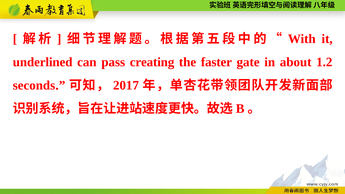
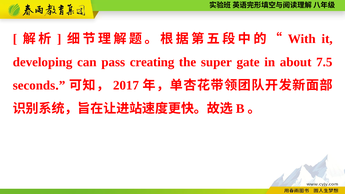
underlined: underlined -> developing
faster: faster -> super
1.2: 1.2 -> 7.5
